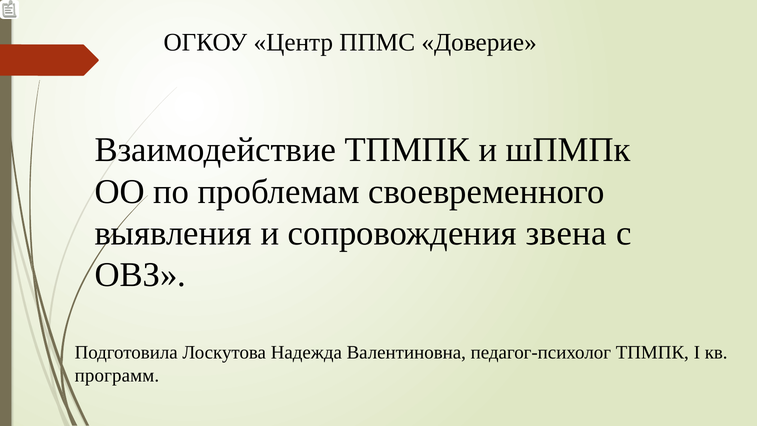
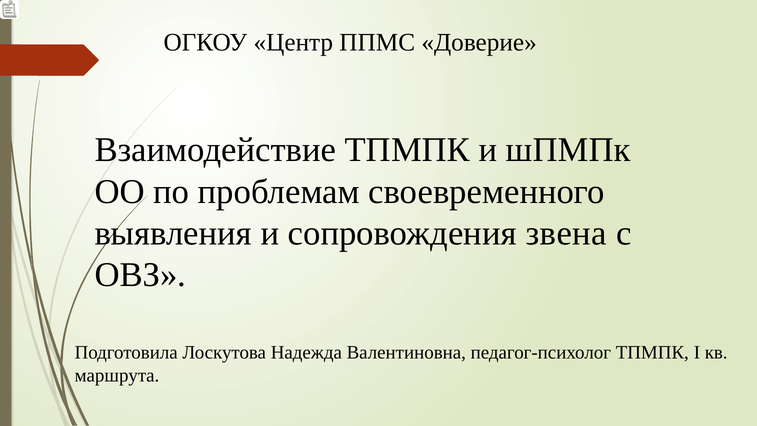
программ: программ -> маршрута
